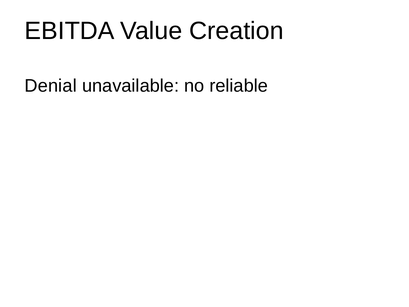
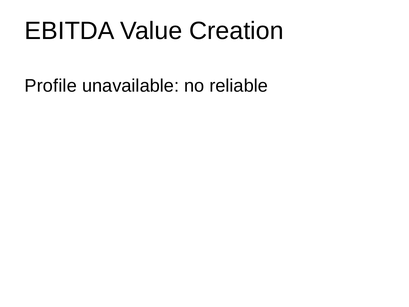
Denial: Denial -> Profile
